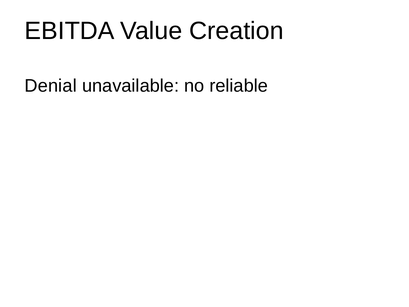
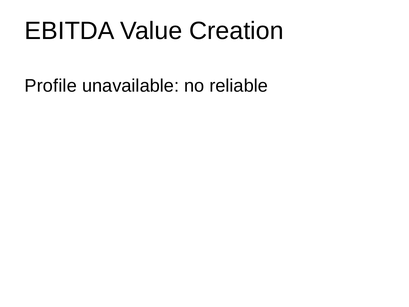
Denial: Denial -> Profile
